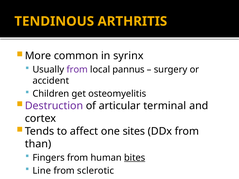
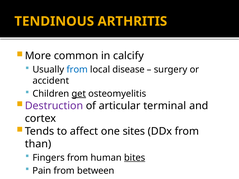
syrinx: syrinx -> calcify
from at (77, 70) colour: purple -> blue
pannus: pannus -> disease
get underline: none -> present
Line: Line -> Pain
sclerotic: sclerotic -> between
